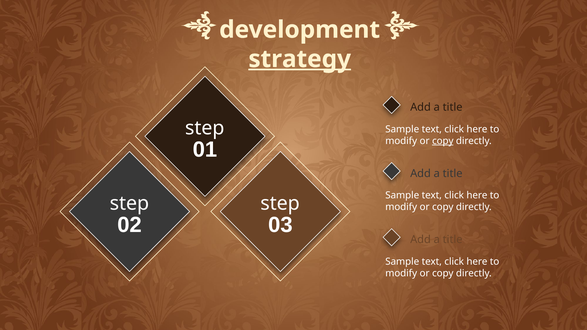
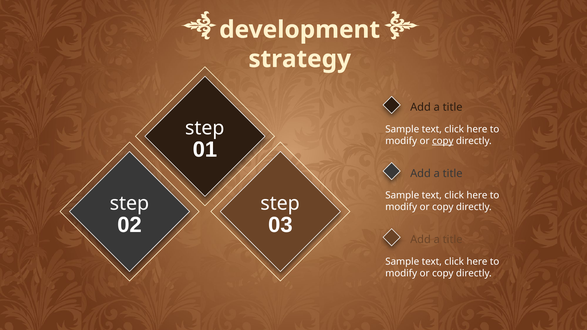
strategy underline: present -> none
